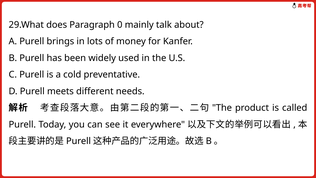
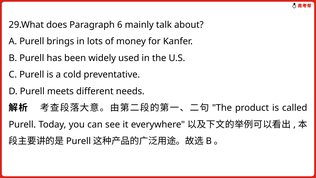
0: 0 -> 6
